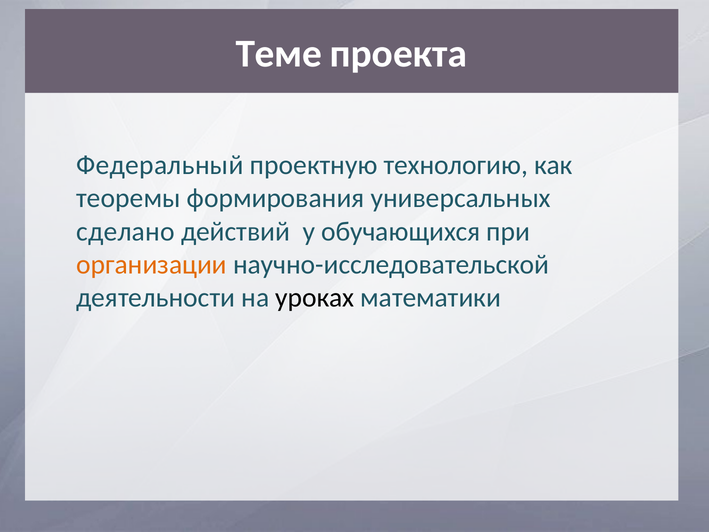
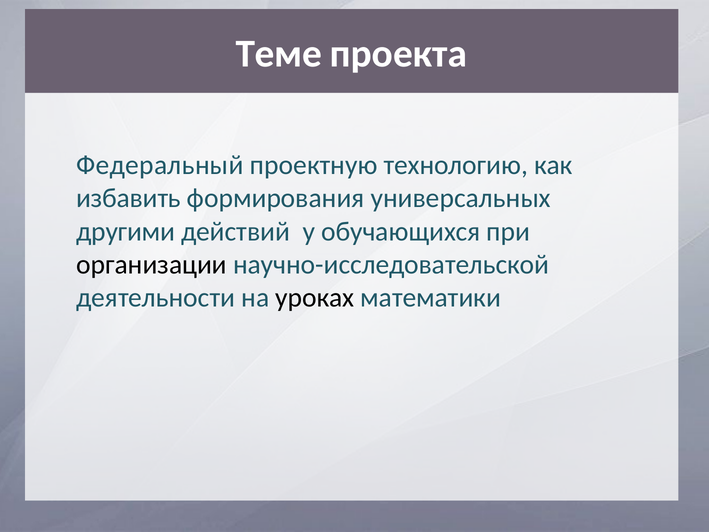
теоремы: теоремы -> избавить
сделано: сделано -> другими
организации colour: orange -> black
